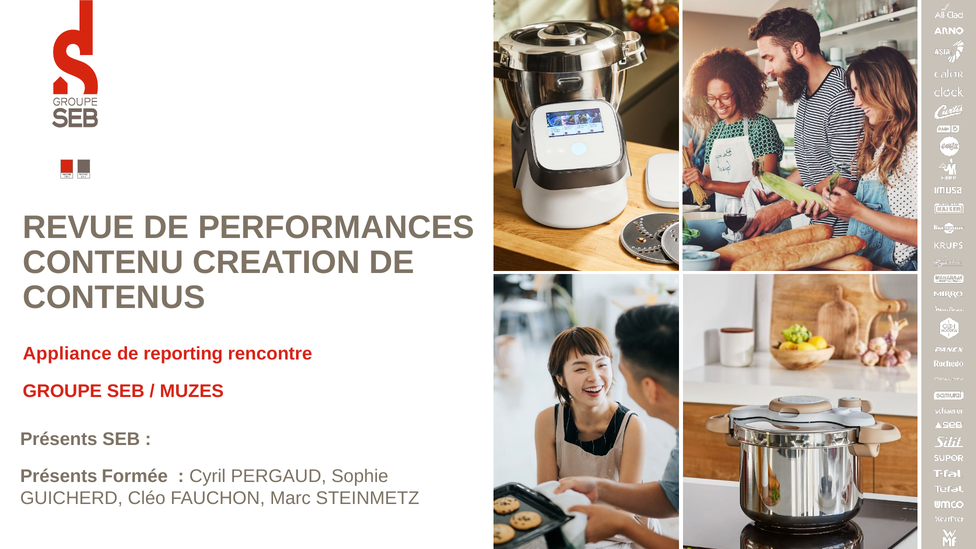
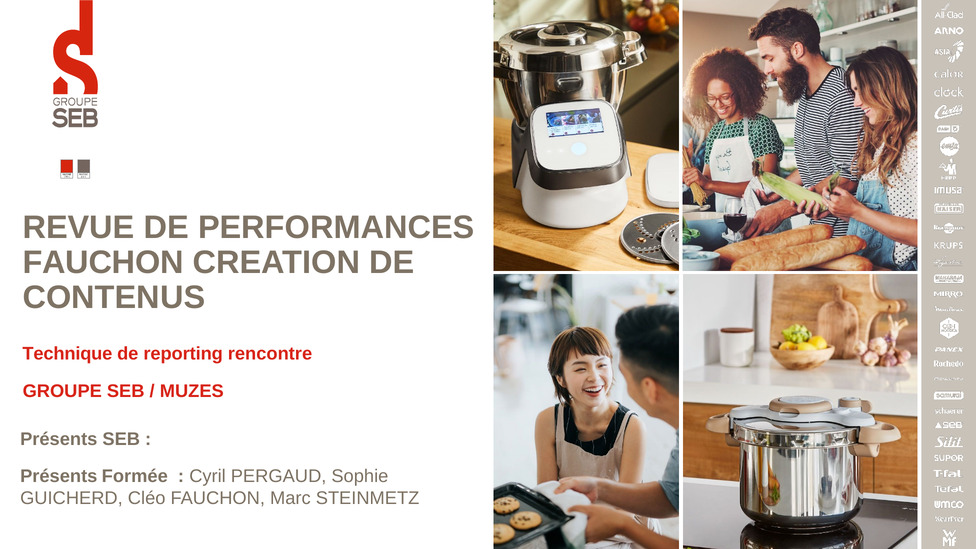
CONTENU at (103, 263): CONTENU -> FAUCHON
Appliance: Appliance -> Technique
